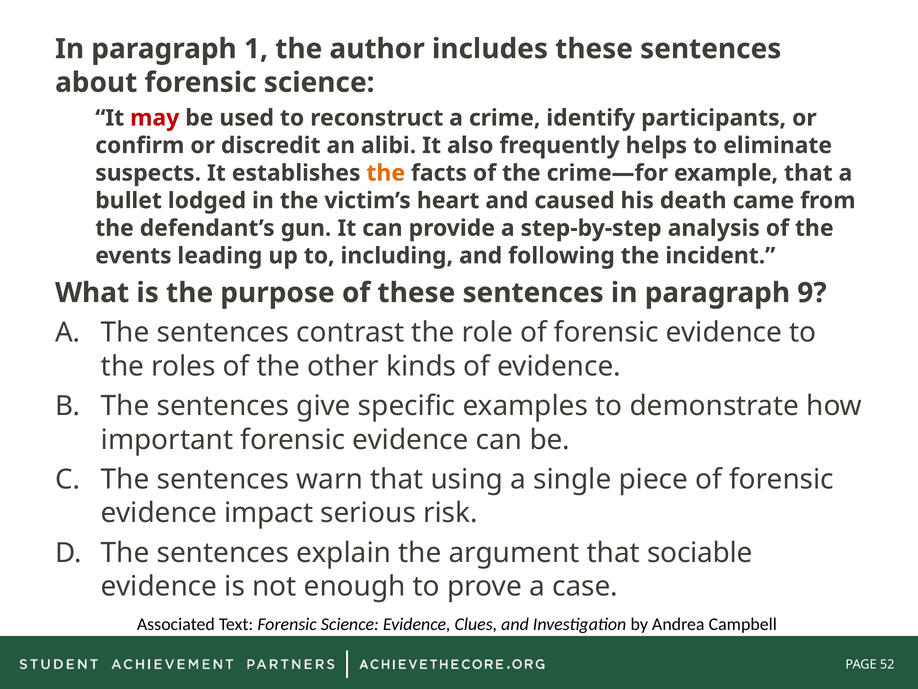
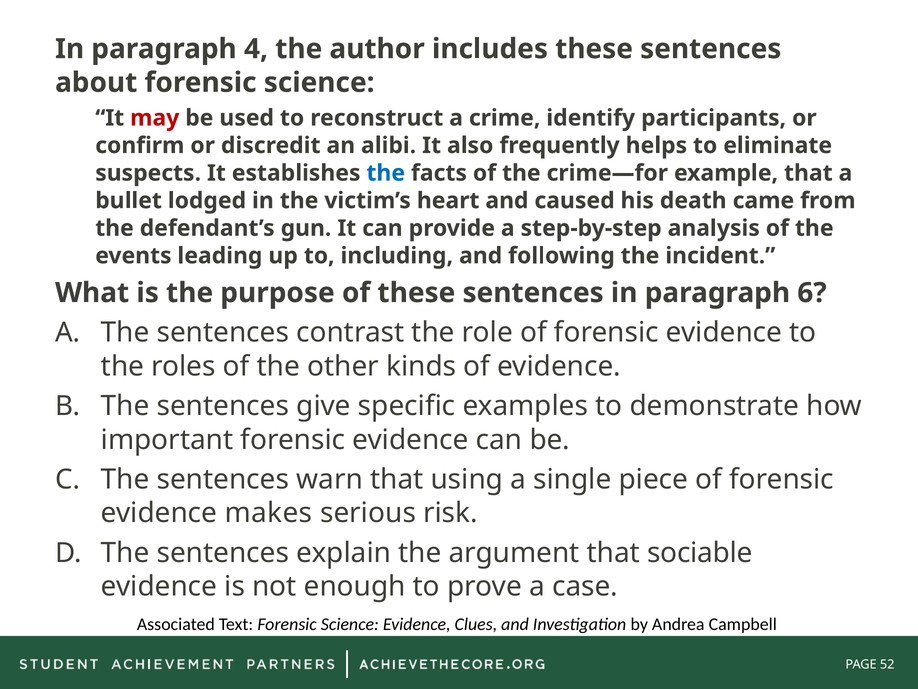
1: 1 -> 4
the at (386, 173) colour: orange -> blue
9: 9 -> 6
impact: impact -> makes
